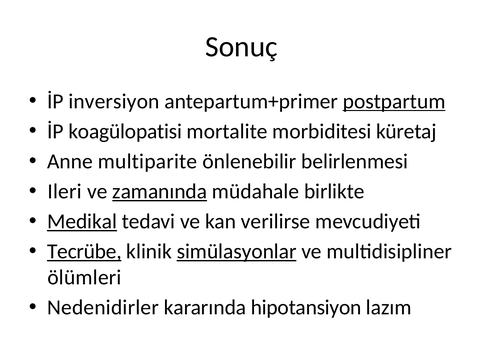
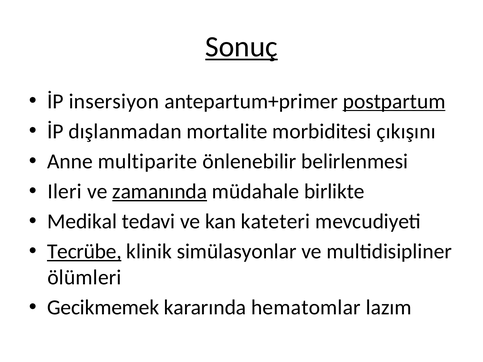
Sonuç underline: none -> present
inversiyon: inversiyon -> insersiyon
koagülopatisi: koagülopatisi -> dışlanmadan
küretaj: küretaj -> çıkışını
Medikal underline: present -> none
verilirse: verilirse -> kateteri
simülasyonlar underline: present -> none
Nedenidirler: Nedenidirler -> Gecikmemek
hipotansiyon: hipotansiyon -> hematomlar
